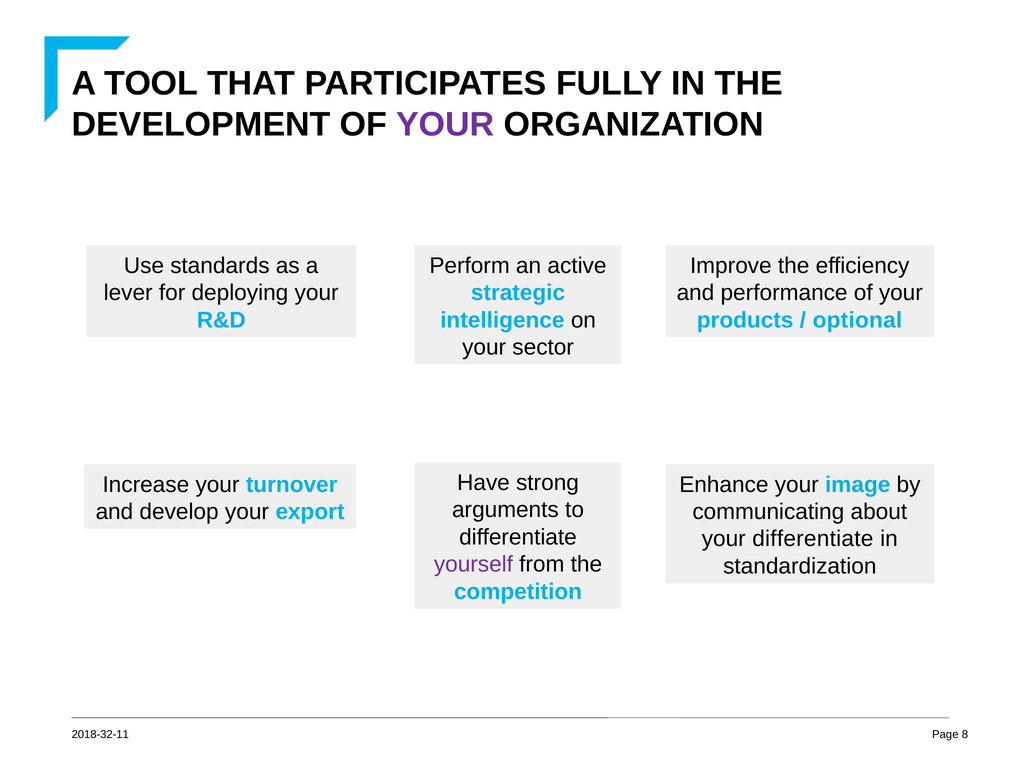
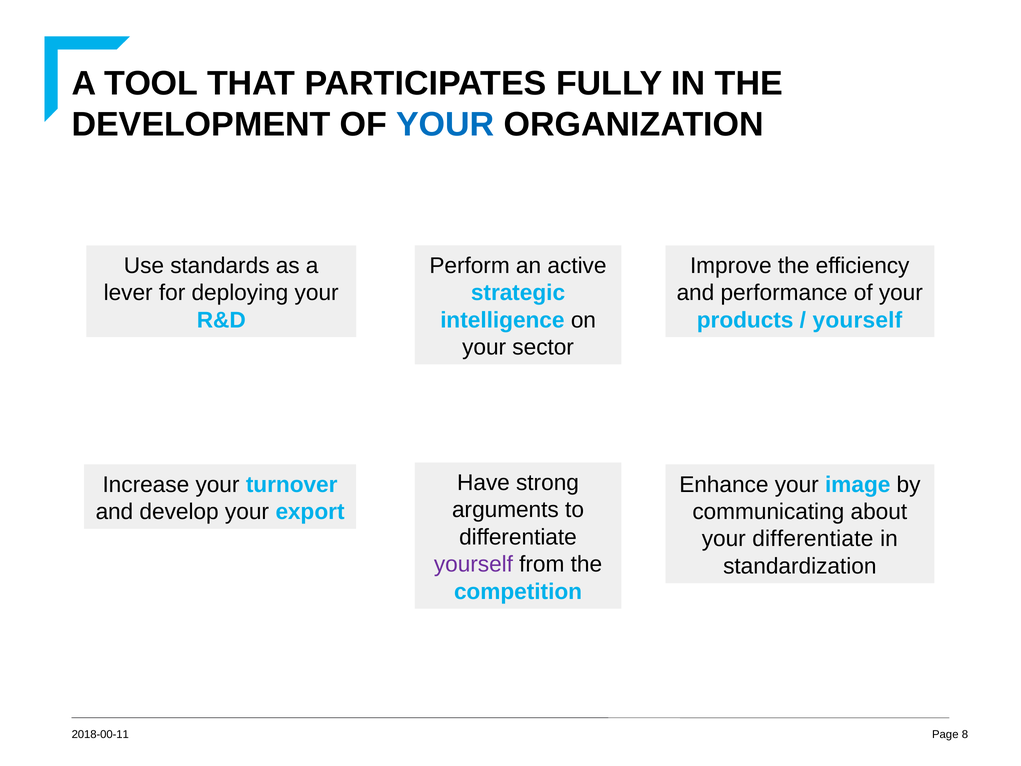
YOUR at (445, 124) colour: purple -> blue
optional at (857, 320): optional -> yourself
2018-32-11: 2018-32-11 -> 2018-00-11
